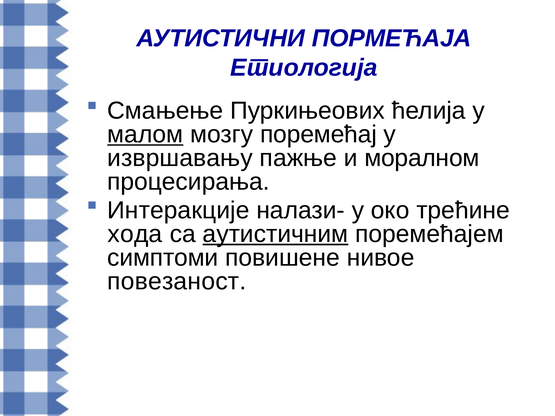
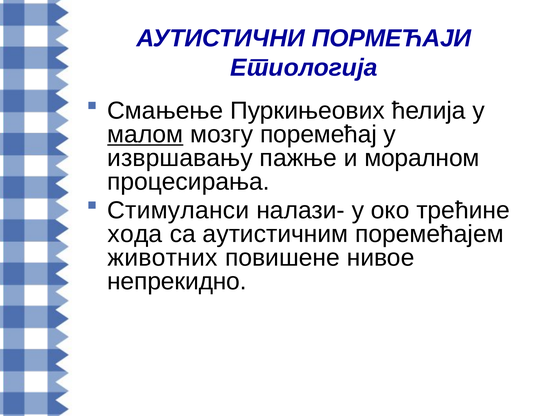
ПОРМЕЋАЈА: ПОРМЕЋАЈА -> ПОРМЕЋАЈИ
Интеракције: Интеракције -> Стимуланси
аутистичним underline: present -> none
симптоми: симптоми -> животних
повезаност: повезаност -> непрекидно
